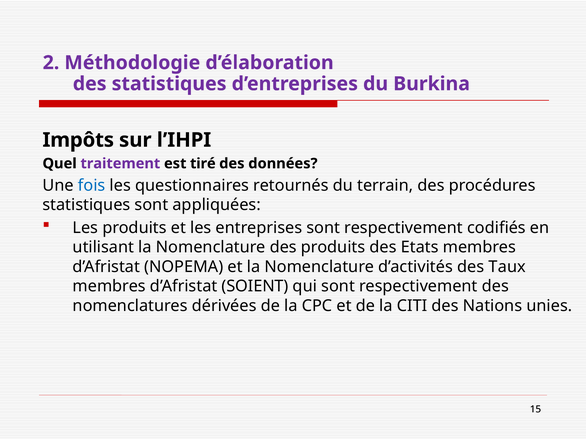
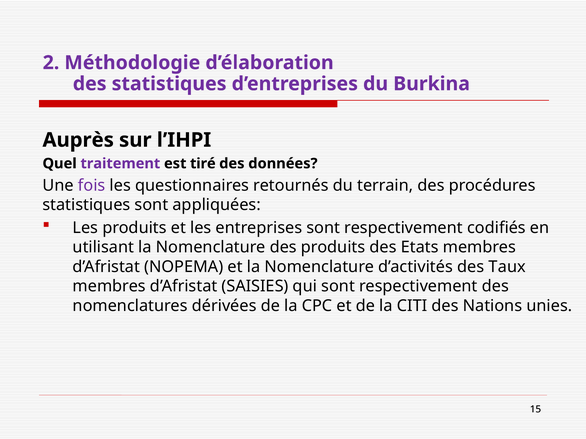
Impôts: Impôts -> Auprès
fois colour: blue -> purple
SOIENT: SOIENT -> SAISIES
